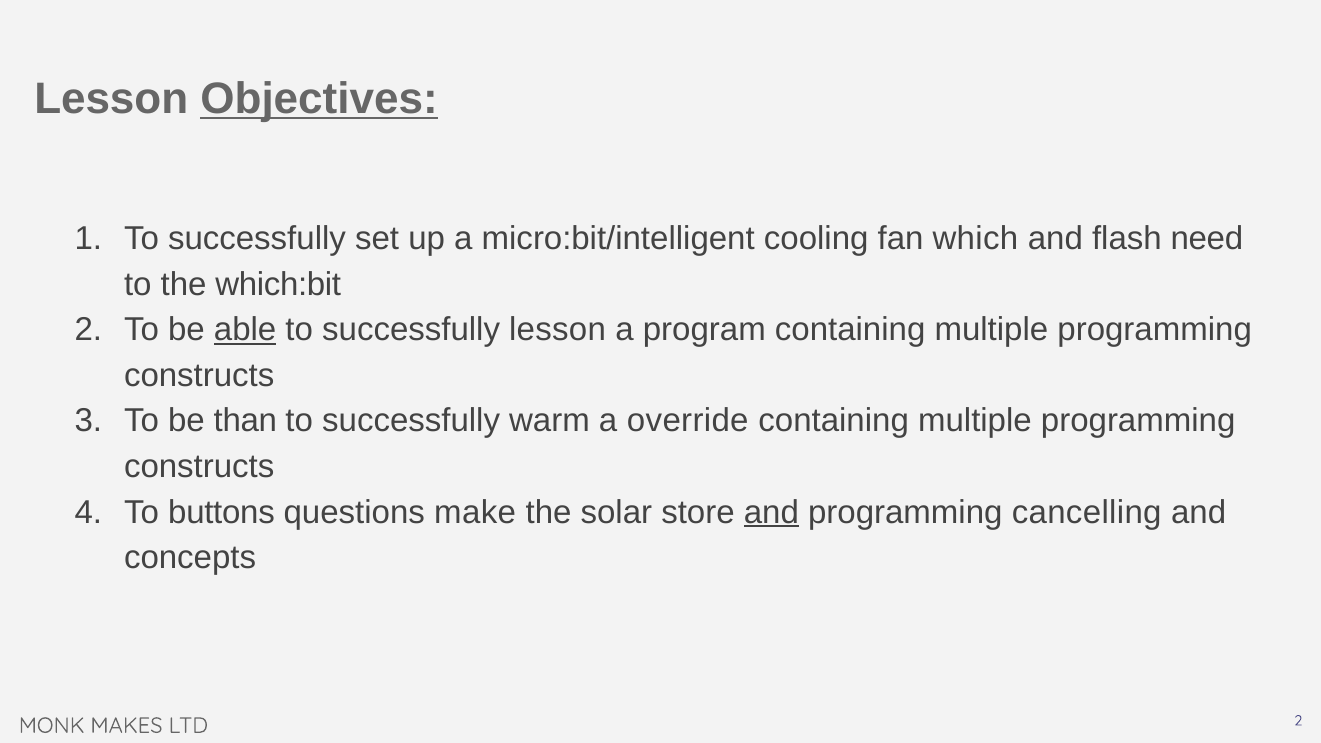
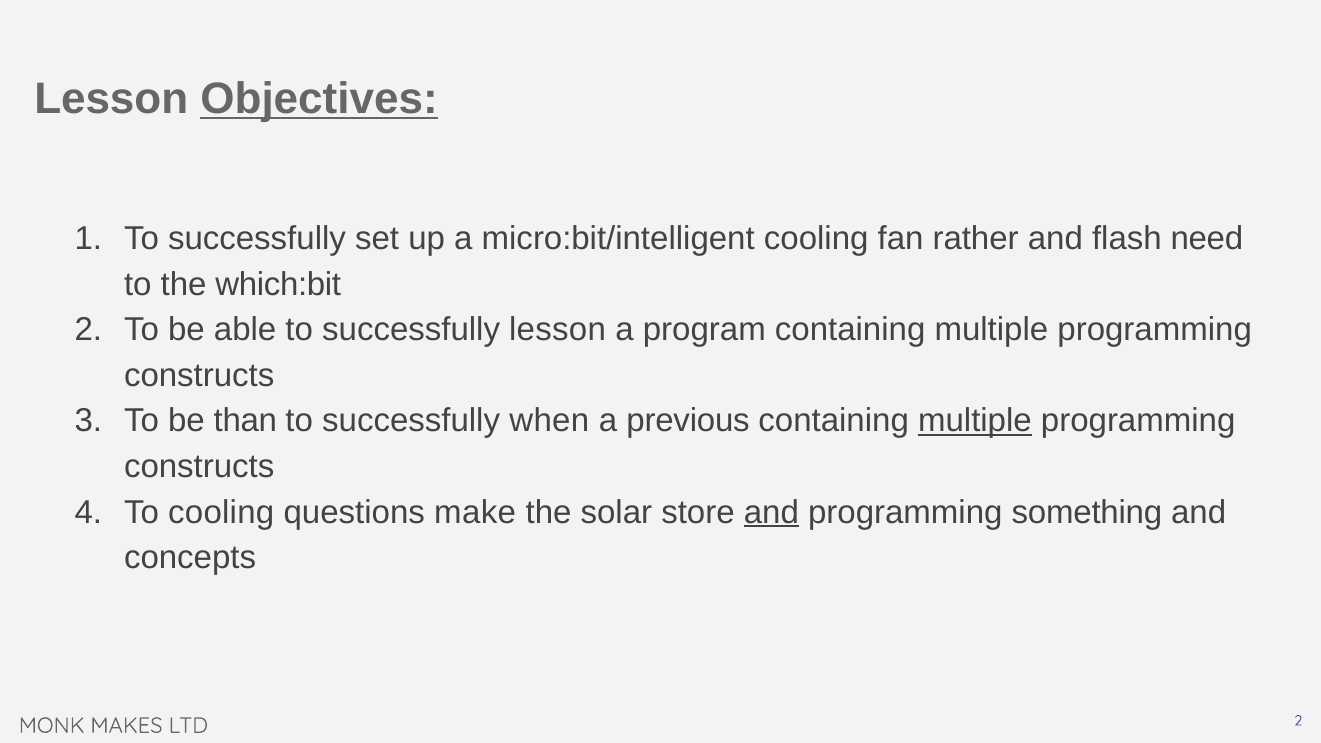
which: which -> rather
able underline: present -> none
warm: warm -> when
override: override -> previous
multiple at (975, 421) underline: none -> present
To buttons: buttons -> cooling
cancelling: cancelling -> something
